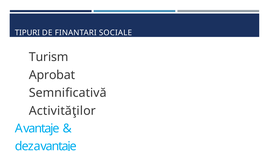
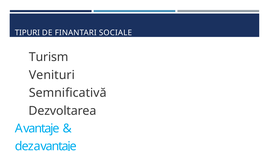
Aprobat: Aprobat -> Venituri
Activităţilor: Activităţilor -> Dezvoltarea
